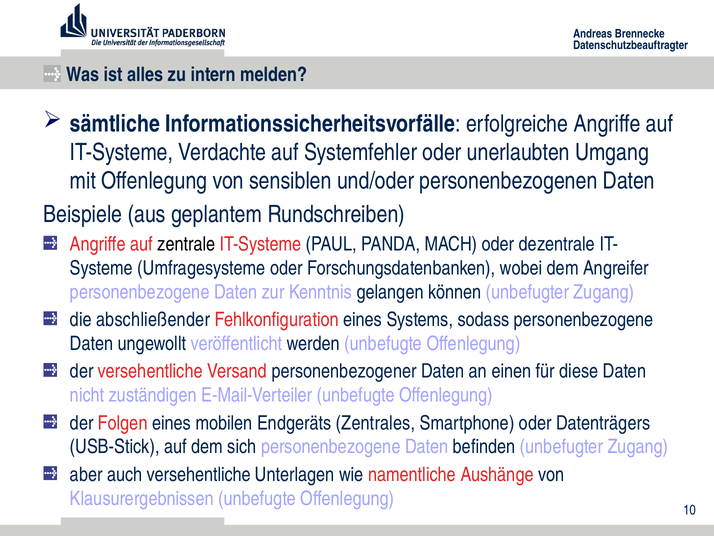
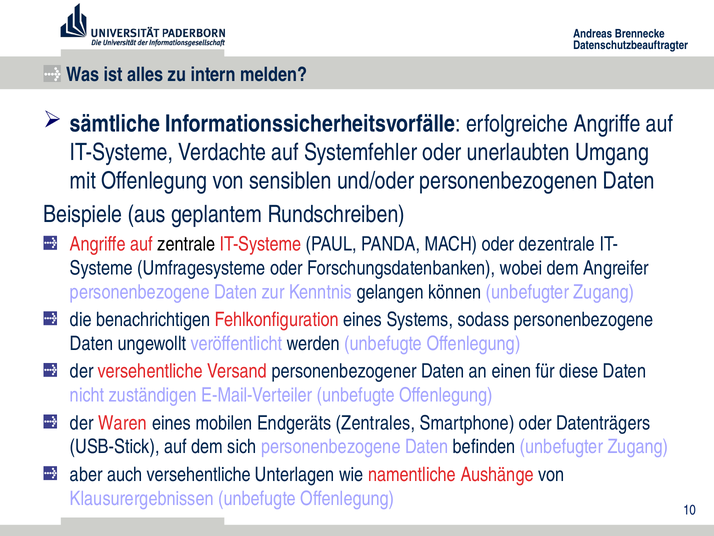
abschließender: abschließender -> benachrichtigen
Folgen: Folgen -> Waren
